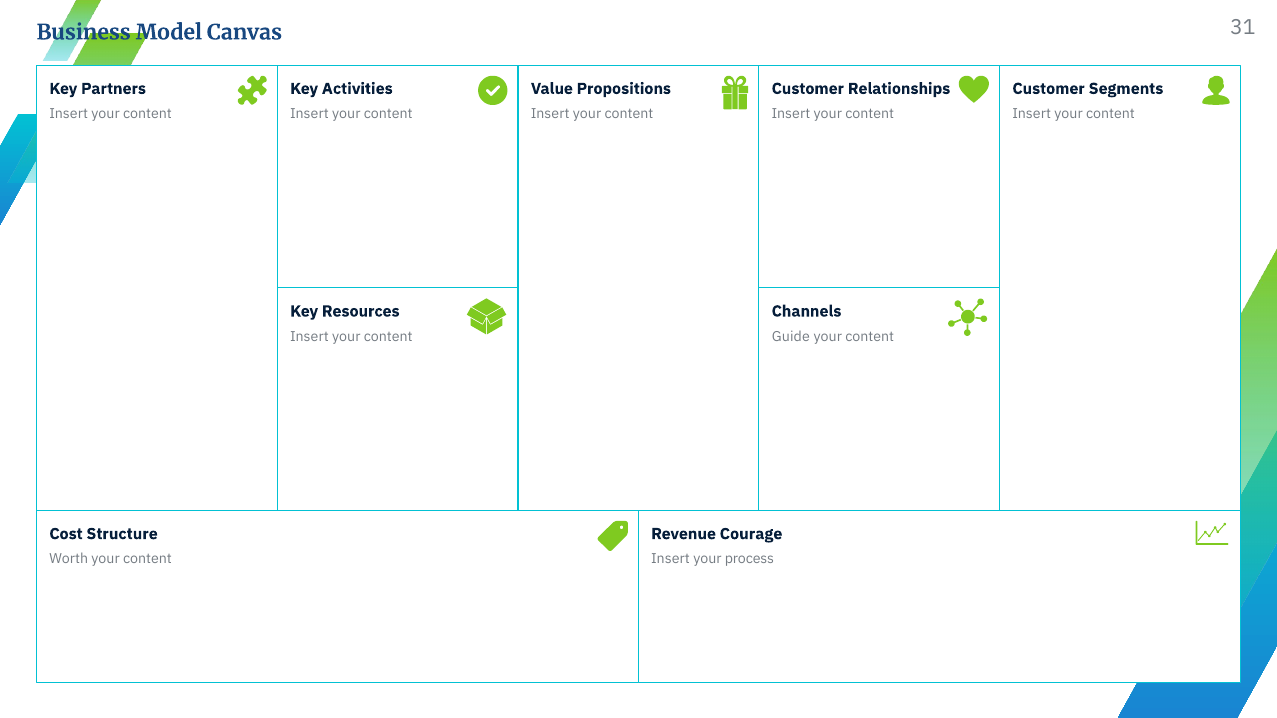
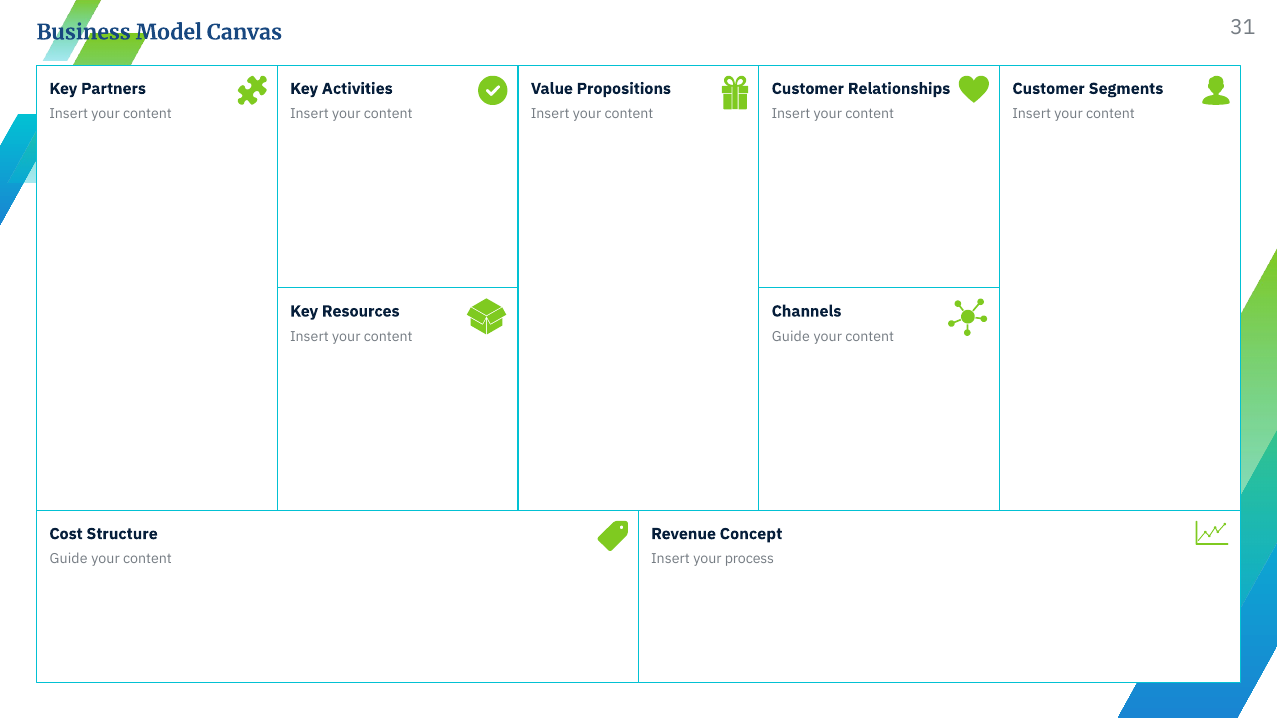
Courage: Courage -> Concept
Worth at (69, 559): Worth -> Guide
